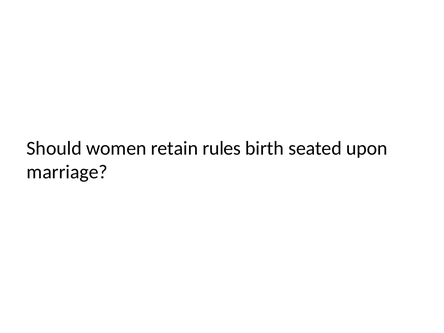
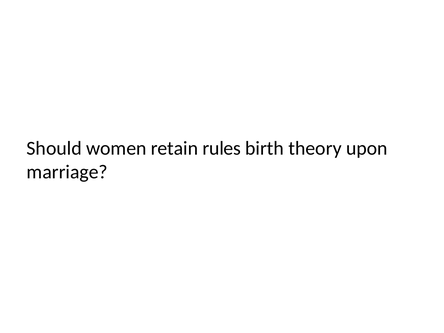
seated: seated -> theory
